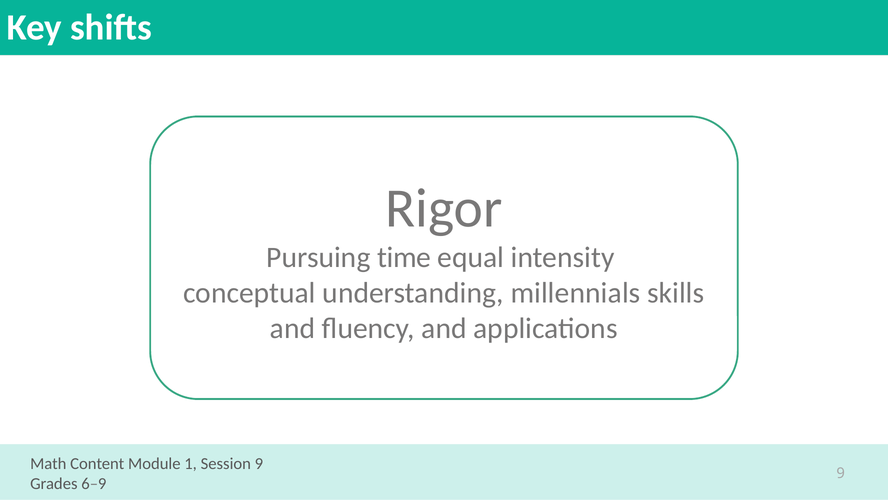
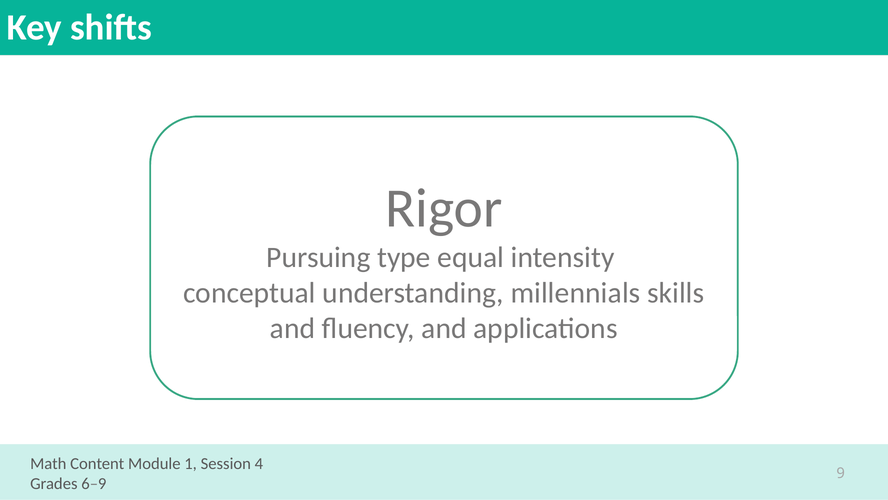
time: time -> type
Session 9: 9 -> 4
